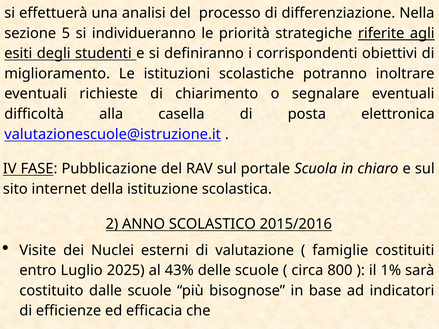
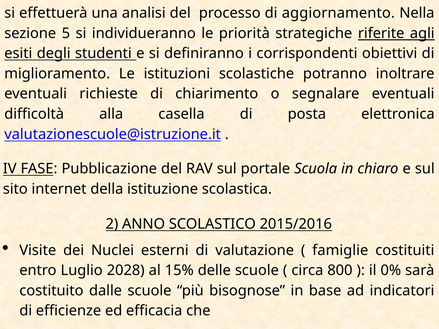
differenziazione: differenziazione -> aggiornamento
2025: 2025 -> 2028
43%: 43% -> 15%
1%: 1% -> 0%
